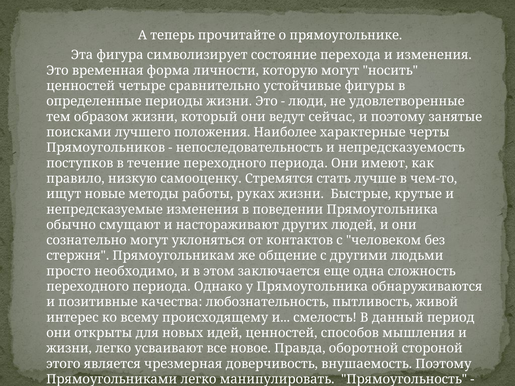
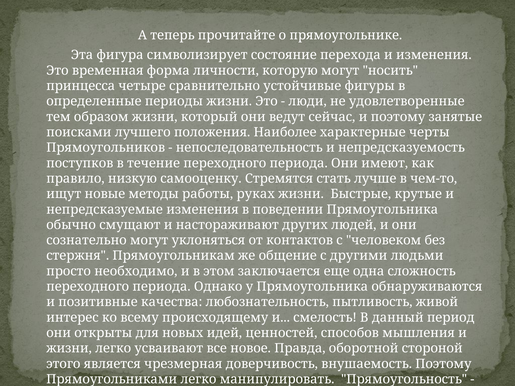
ценностей at (81, 86): ценностей -> принцесса
